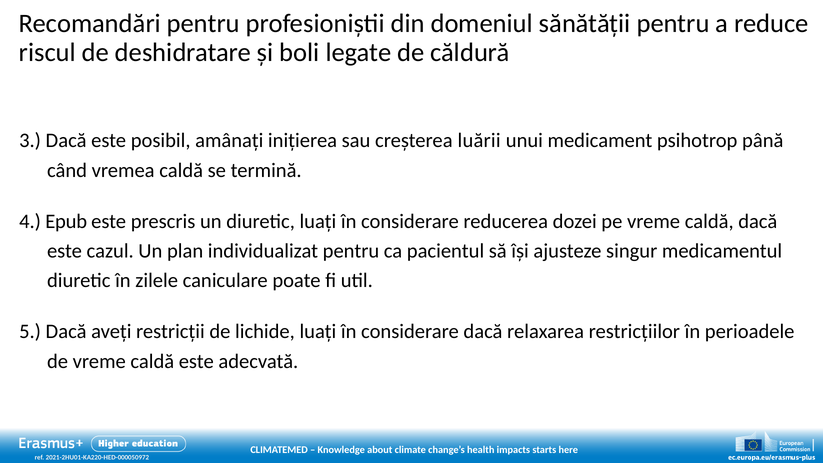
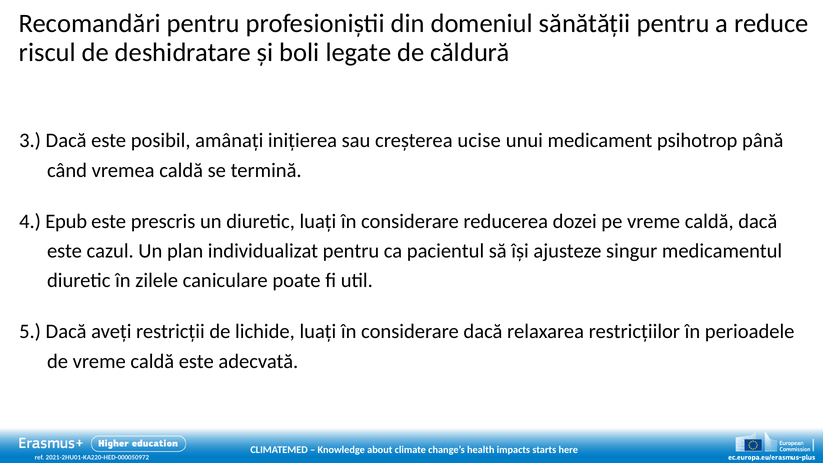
luării: luării -> ucise
